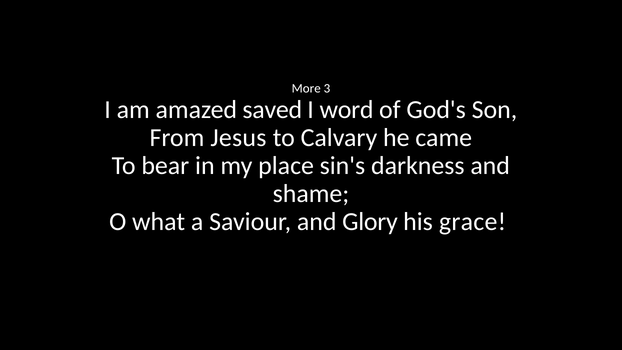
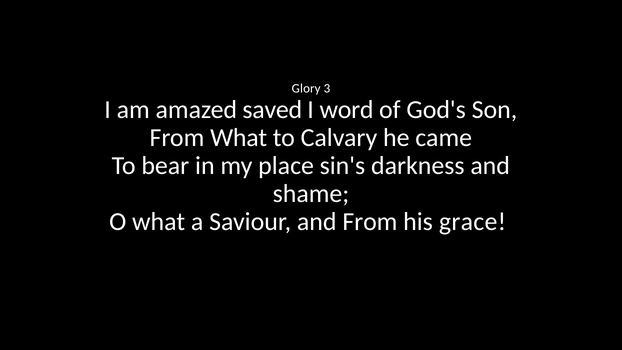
More: More -> Glory
From Jesus: Jesus -> What
and Glory: Glory -> From
